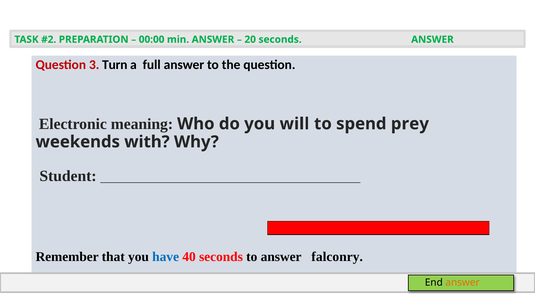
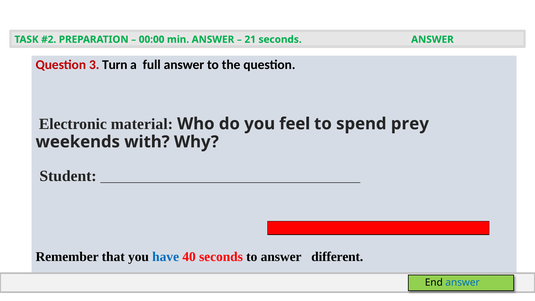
20: 20 -> 21
meaning: meaning -> material
will: will -> feel
falconry: falconry -> different
answer at (463, 283) colour: orange -> blue
